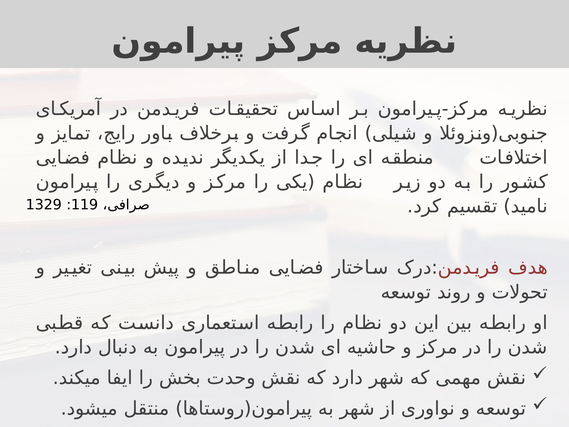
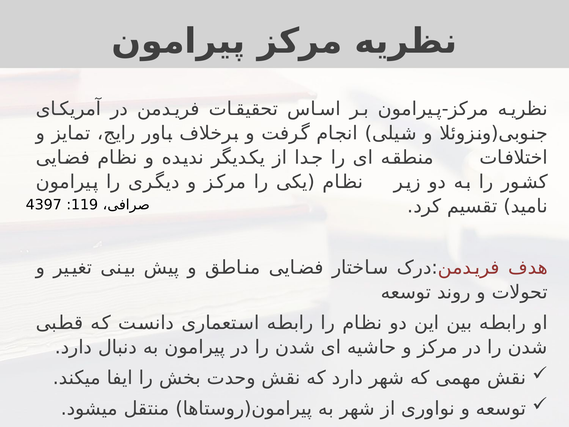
1329: 1329 -> 4397
